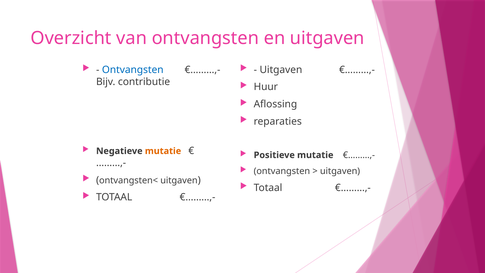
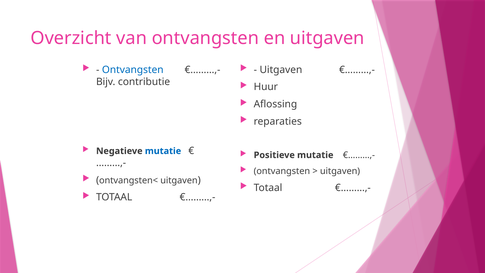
mutatie at (163, 151) colour: orange -> blue
